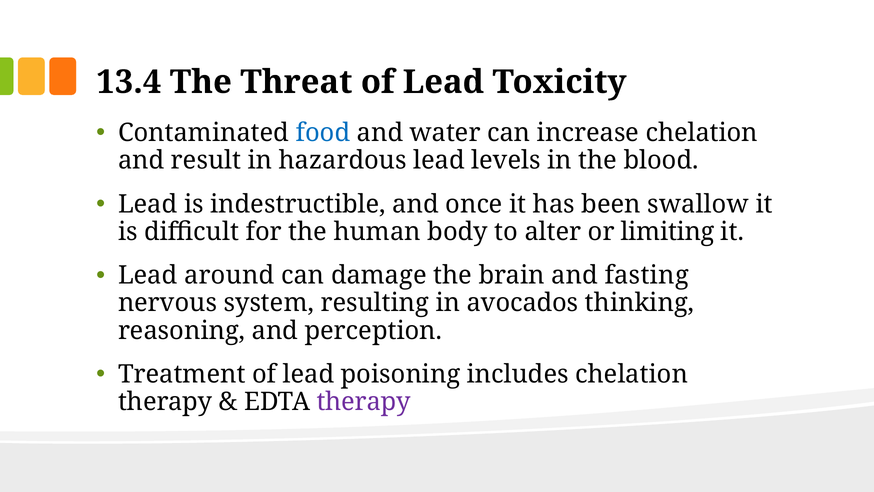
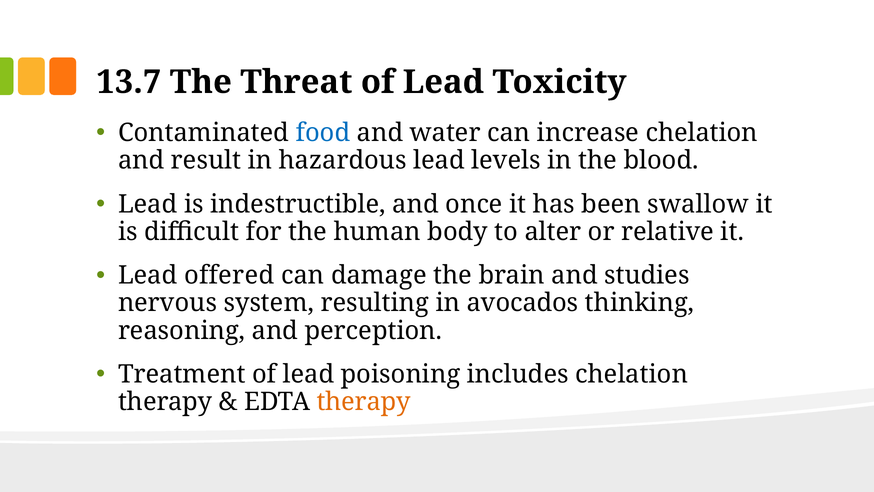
13.4: 13.4 -> 13.7
limiting: limiting -> relative
around: around -> offered
fasting: fasting -> studies
therapy at (364, 402) colour: purple -> orange
